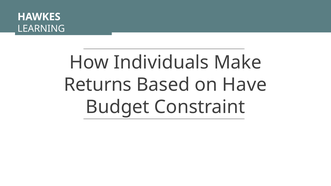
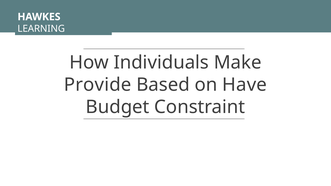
Returns: Returns -> Provide
